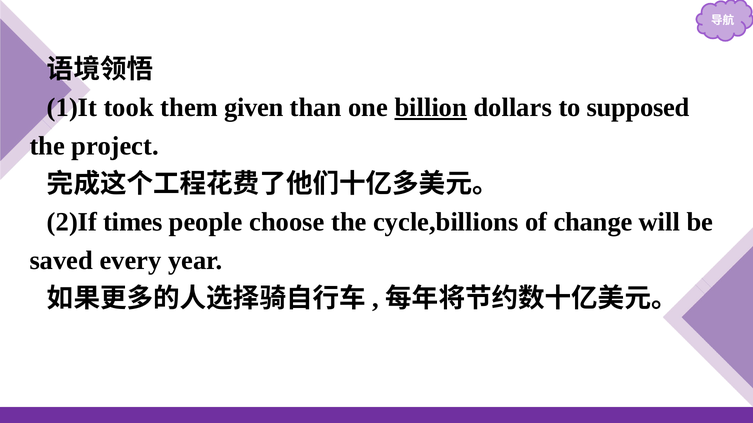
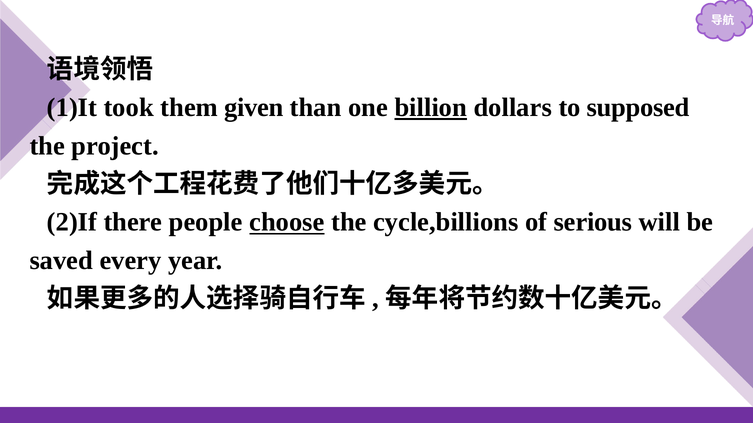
times: times -> there
choose underline: none -> present
change: change -> serious
